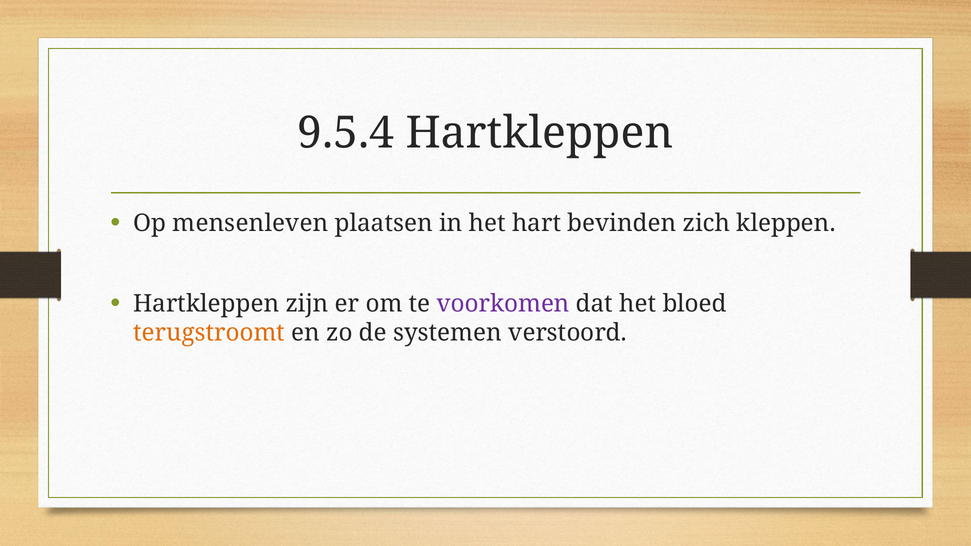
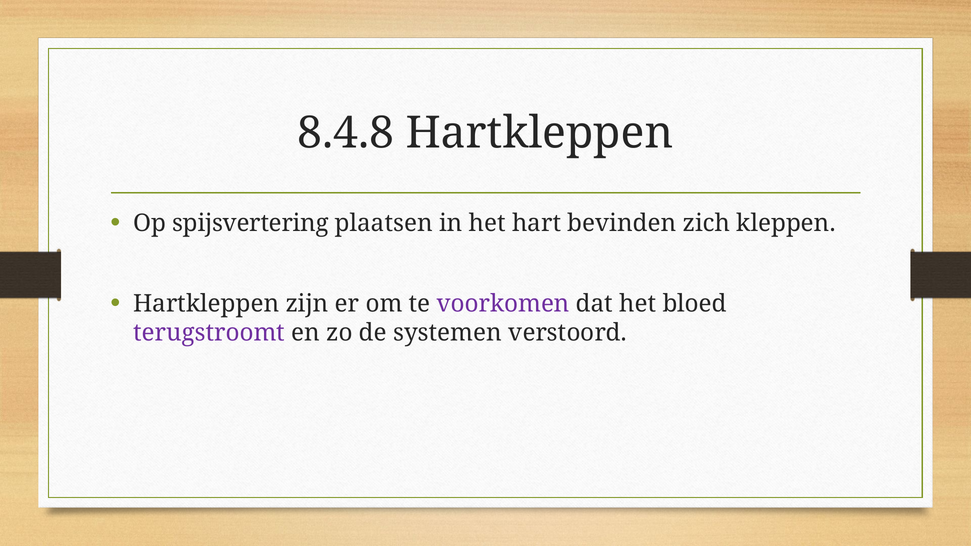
9.5.4: 9.5.4 -> 8.4.8
mensenleven: mensenleven -> spijsvertering
terugstroomt colour: orange -> purple
